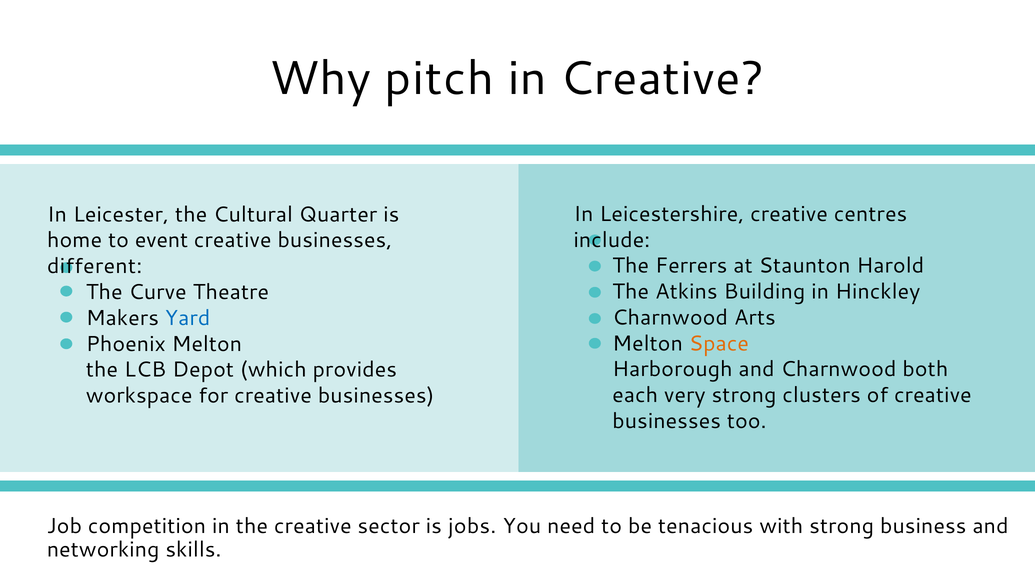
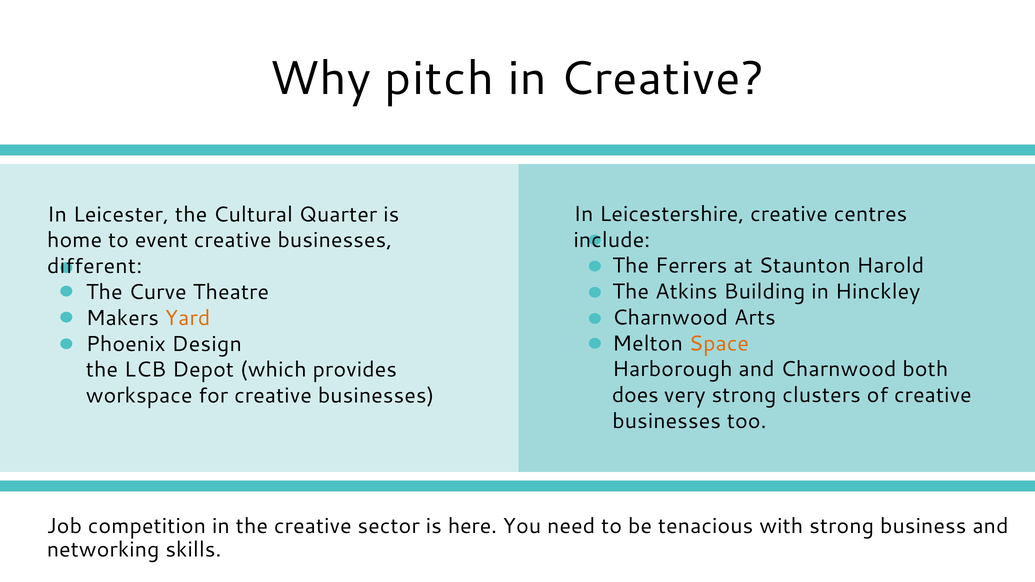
Yard colour: blue -> orange
Phoenix Melton: Melton -> Design
each: each -> does
jobs: jobs -> here
